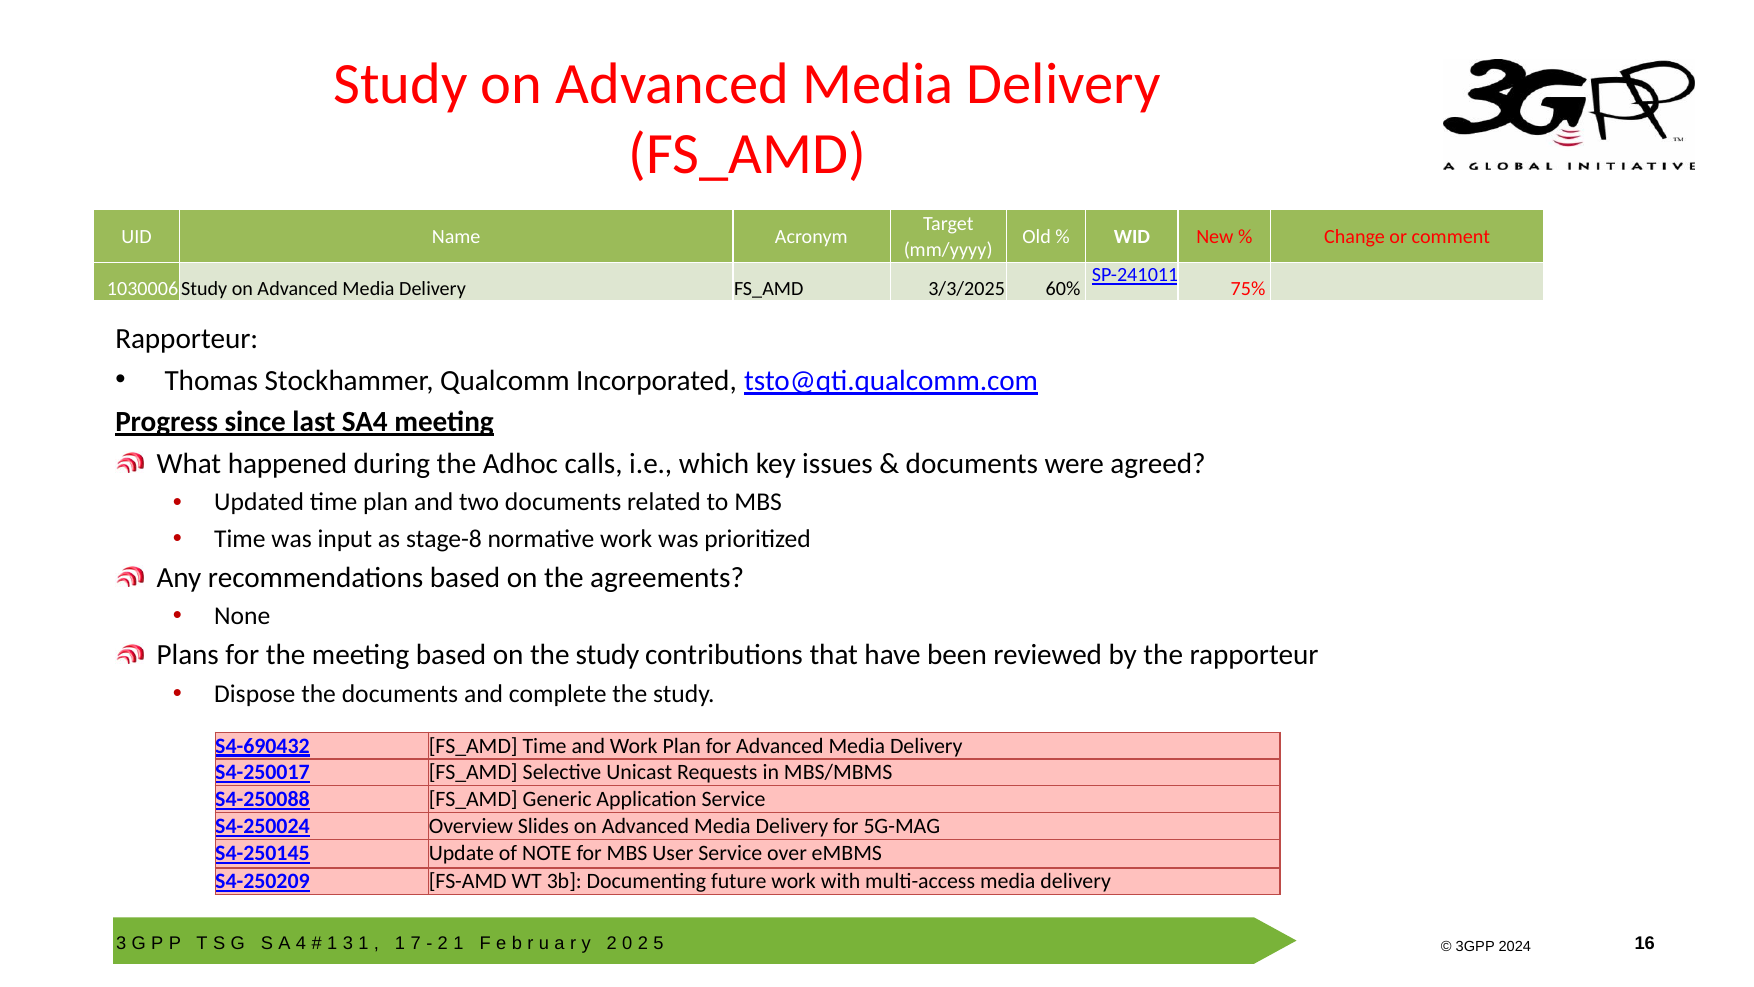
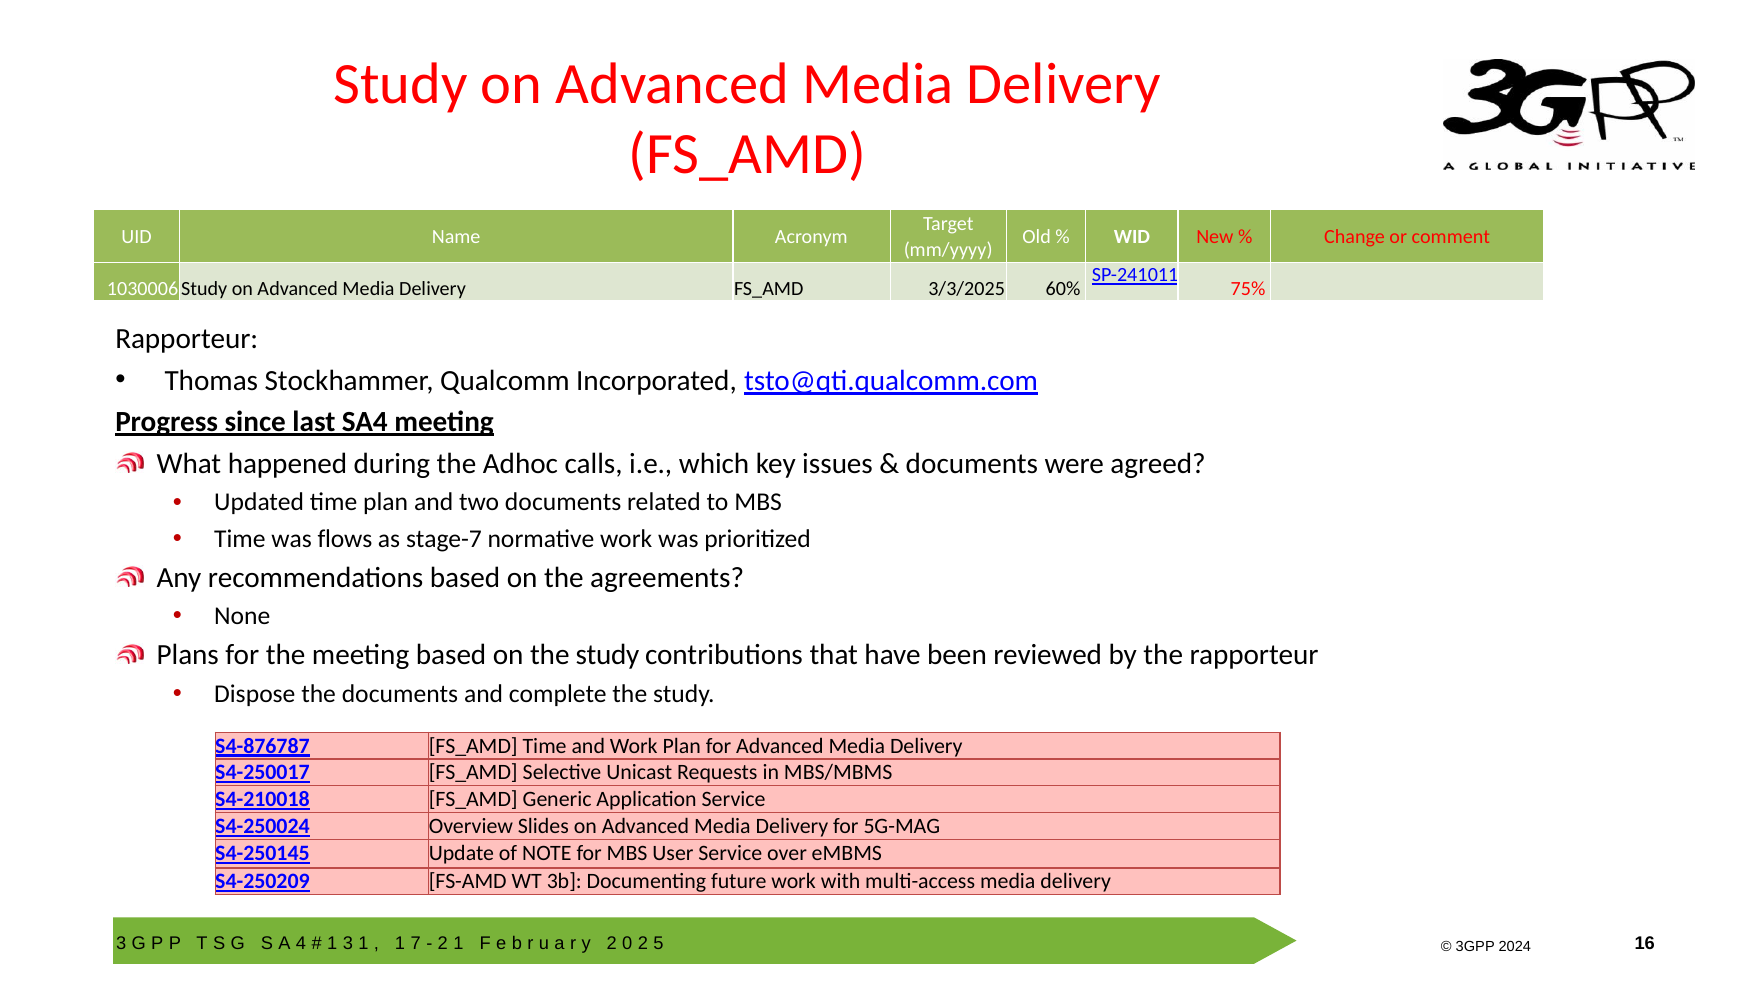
input: input -> flows
stage-8: stage-8 -> stage-7
S4-690432: S4-690432 -> S4-876787
S4-250088: S4-250088 -> S4-210018
